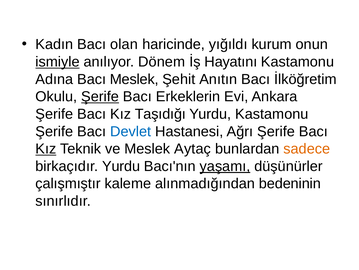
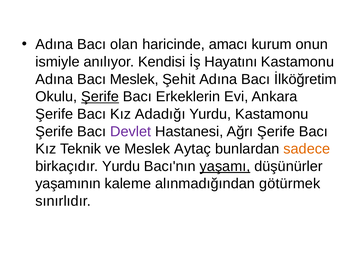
Kadın at (54, 44): Kadın -> Adına
yığıldı: yığıldı -> amacı
ismiyle underline: present -> none
Dönem: Dönem -> Kendisi
Şehit Anıtın: Anıtın -> Adına
Taşıdığı: Taşıdığı -> Adadığı
Devlet colour: blue -> purple
Kız at (46, 148) underline: present -> none
çalışmıştır: çalışmıştır -> yaşamının
bedeninin: bedeninin -> götürmek
